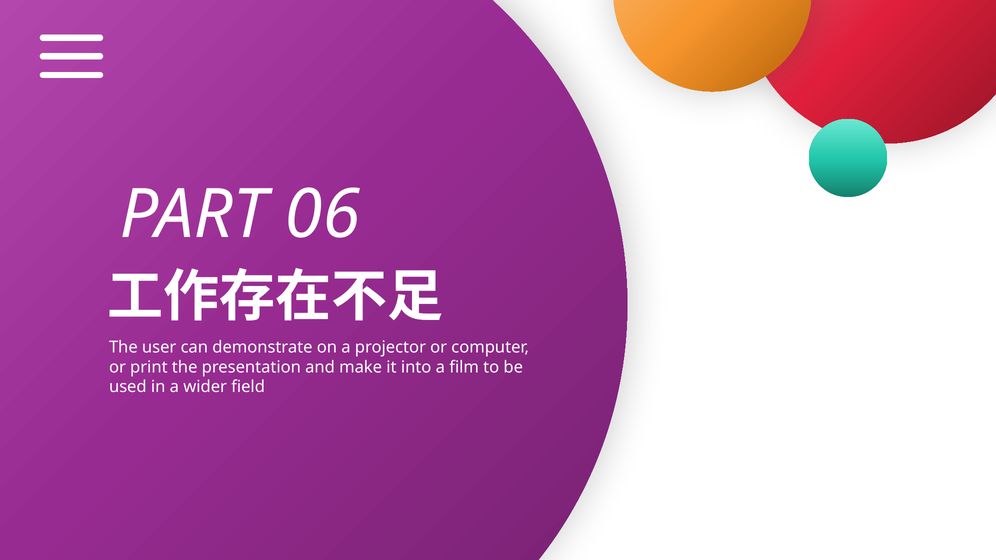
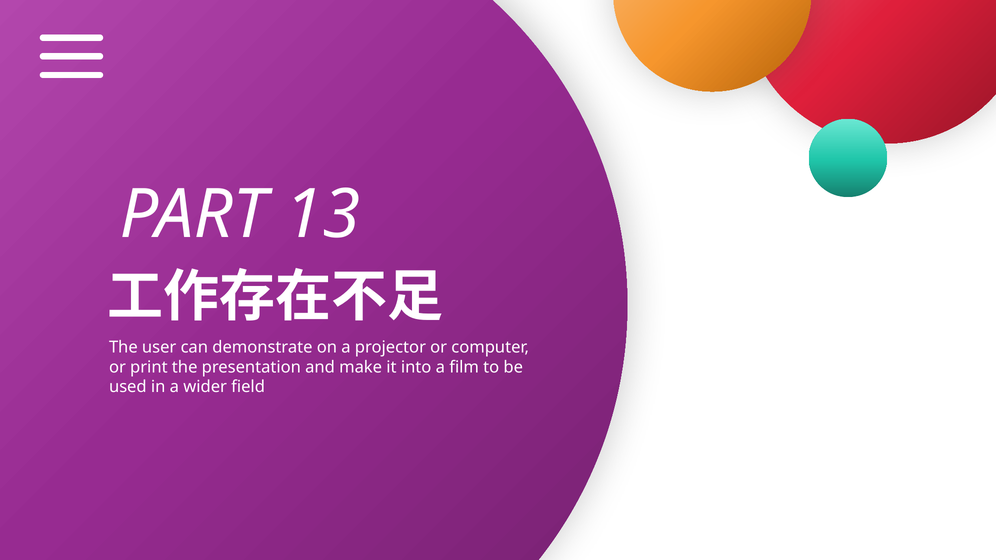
06: 06 -> 13
